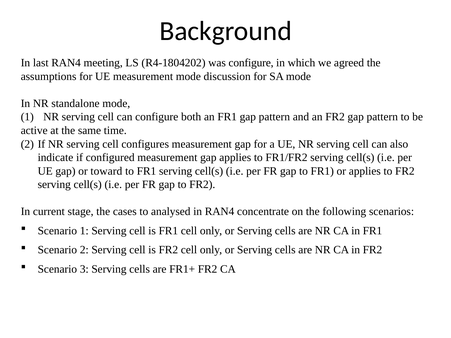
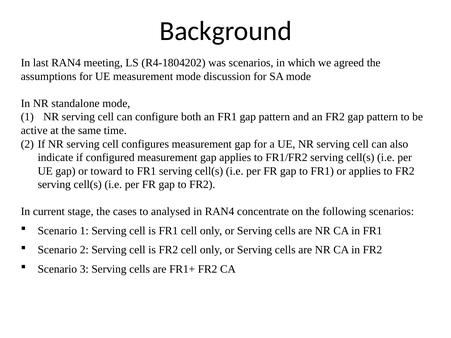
was configure: configure -> scenarios
